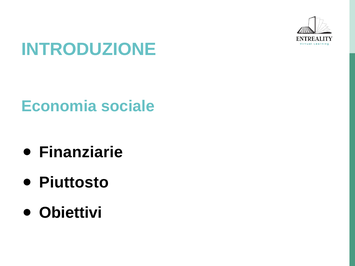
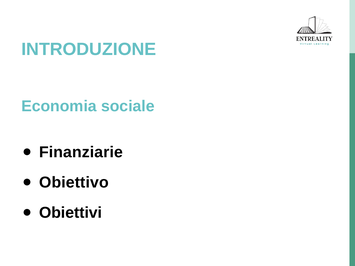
Piuttosto: Piuttosto -> Obiettivo
